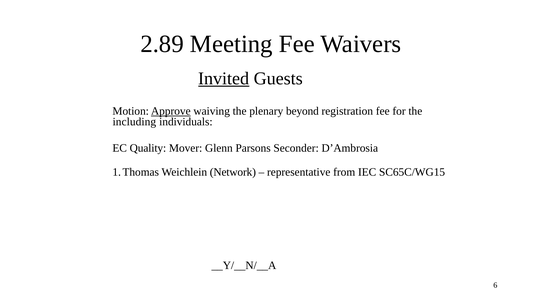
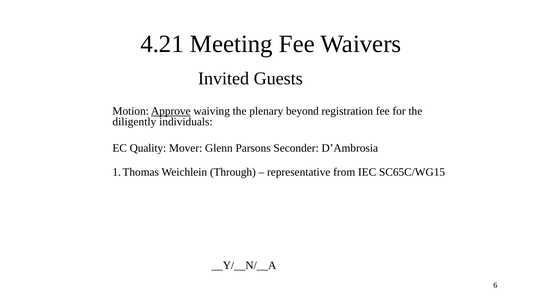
2.89: 2.89 -> 4.21
Invited underline: present -> none
including: including -> diligently
Network: Network -> Through
